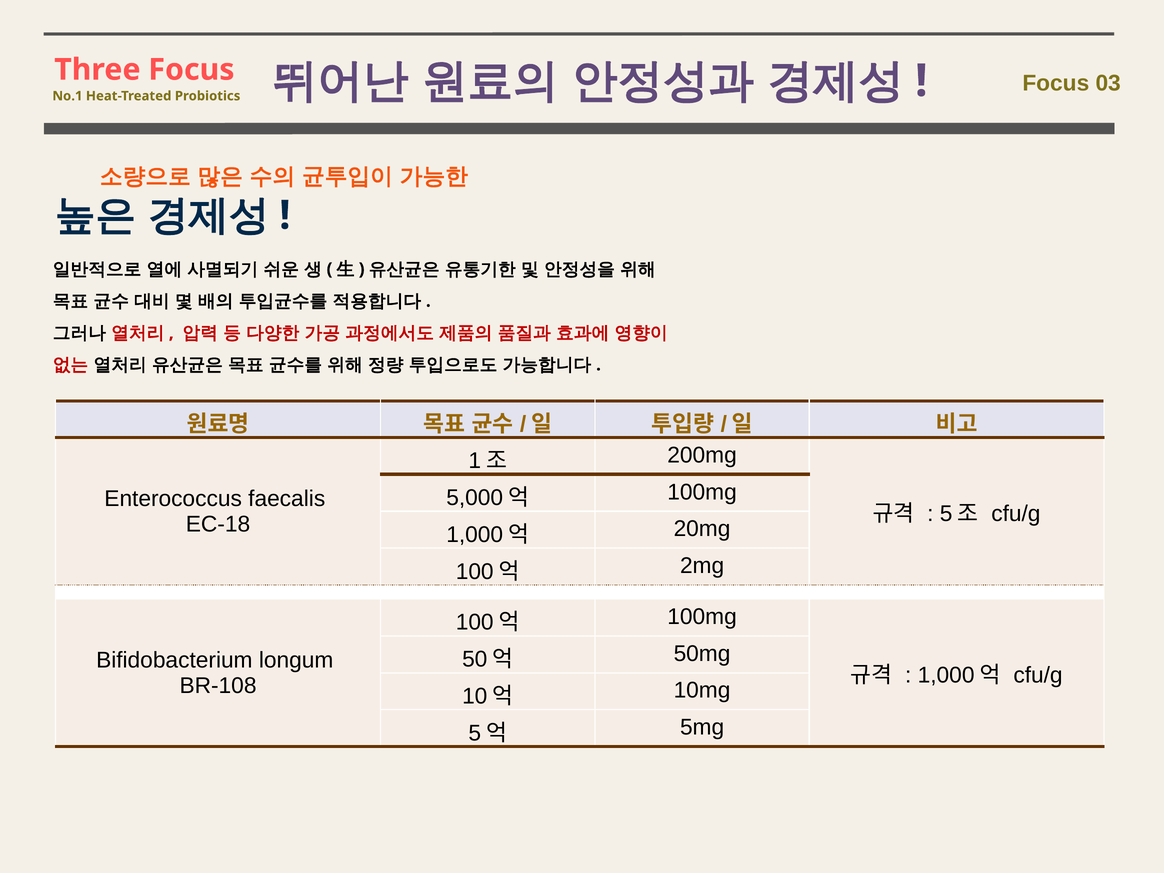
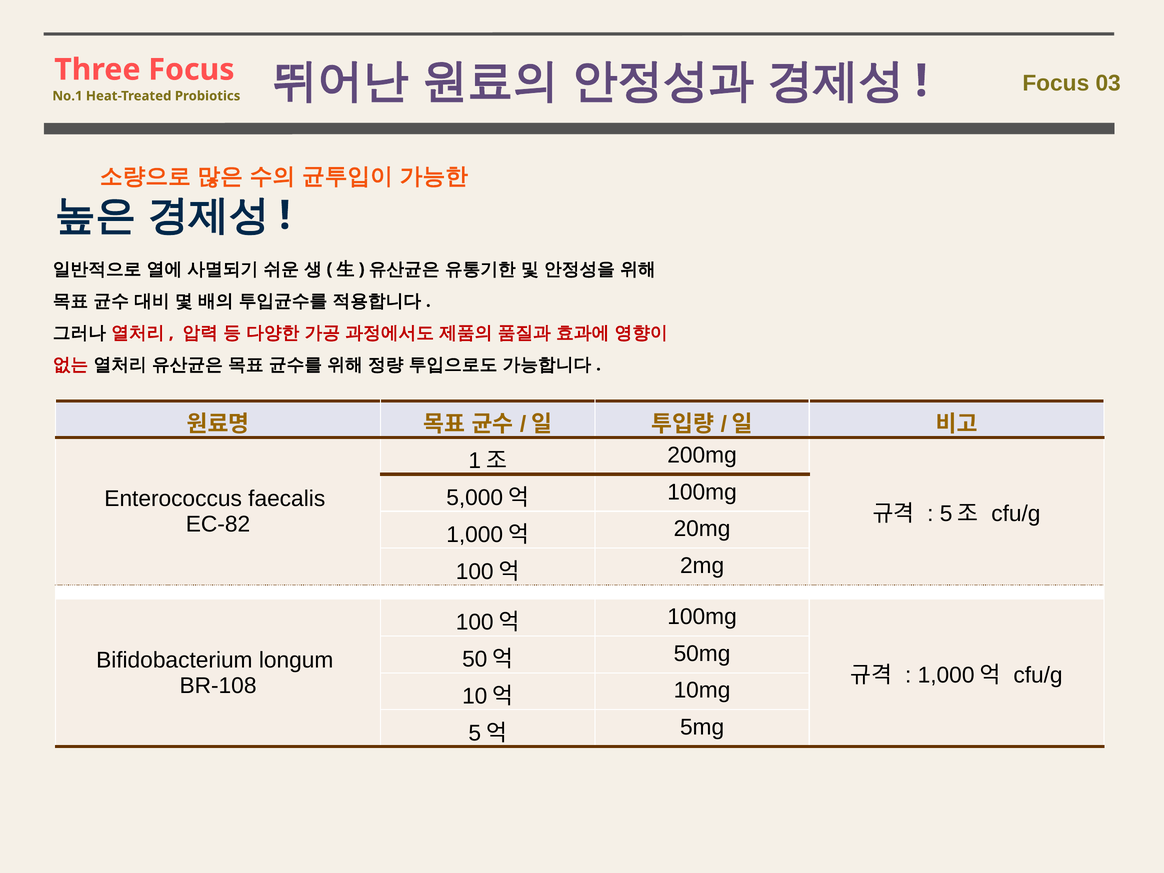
EC-18: EC-18 -> EC-82
